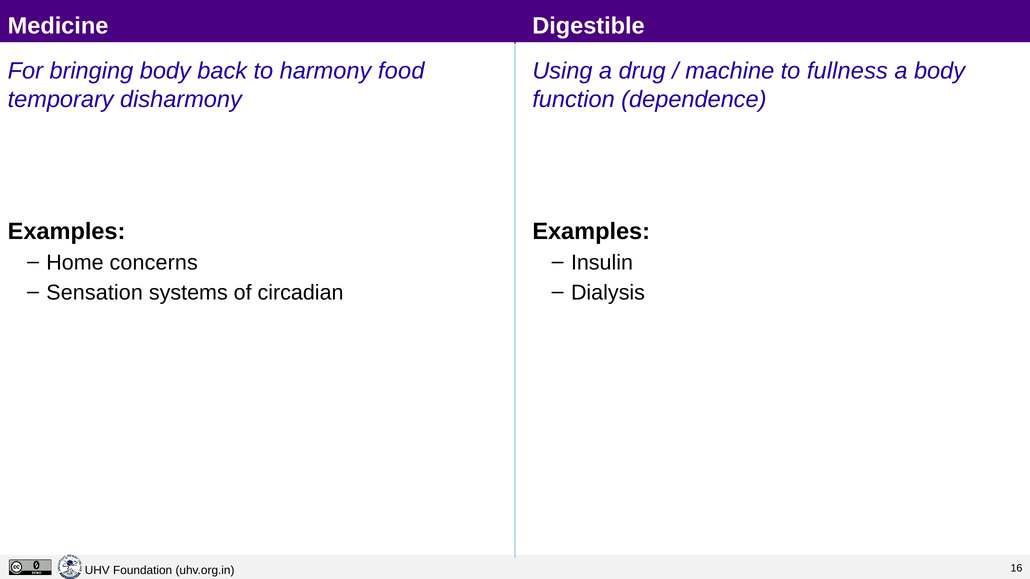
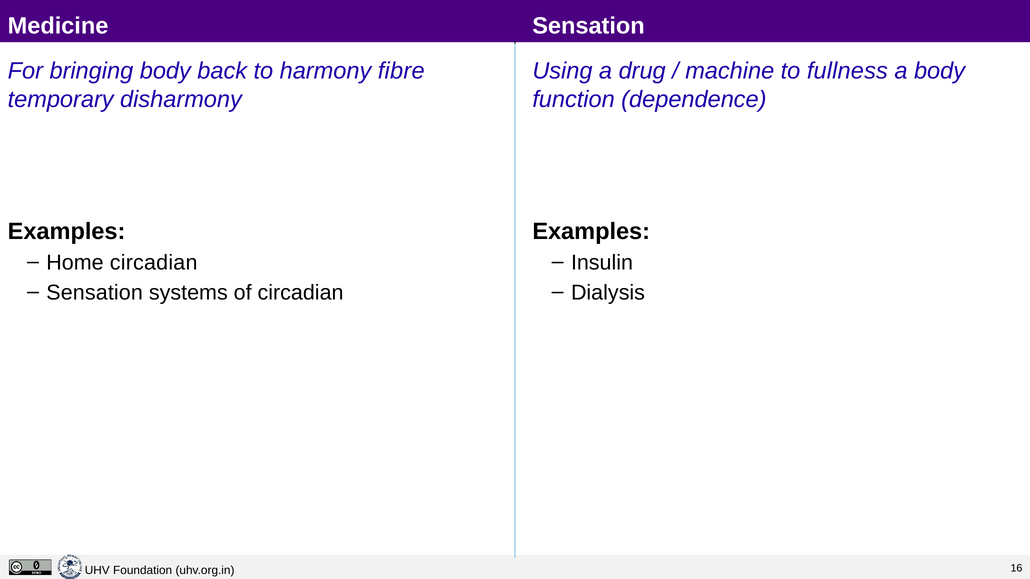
Medicine Digestible: Digestible -> Sensation
food: food -> fibre
Home concerns: concerns -> circadian
